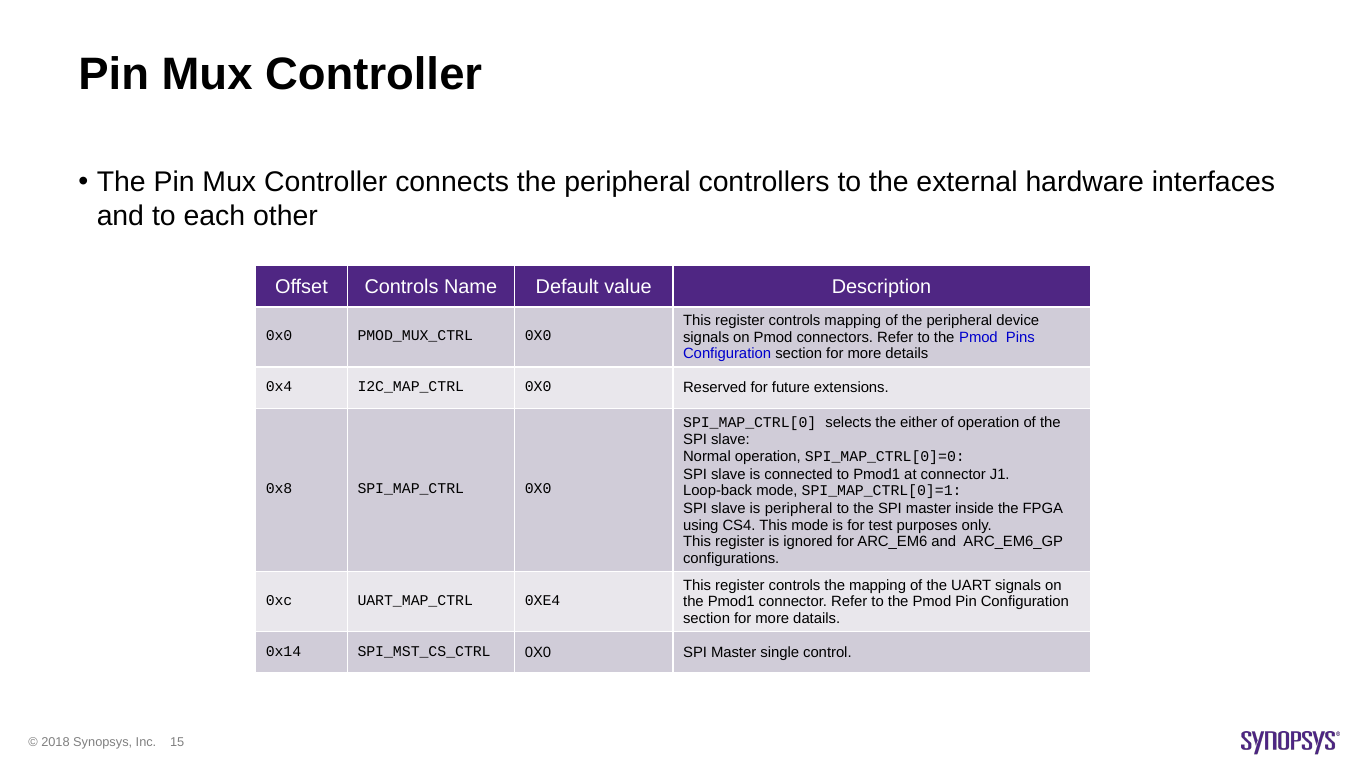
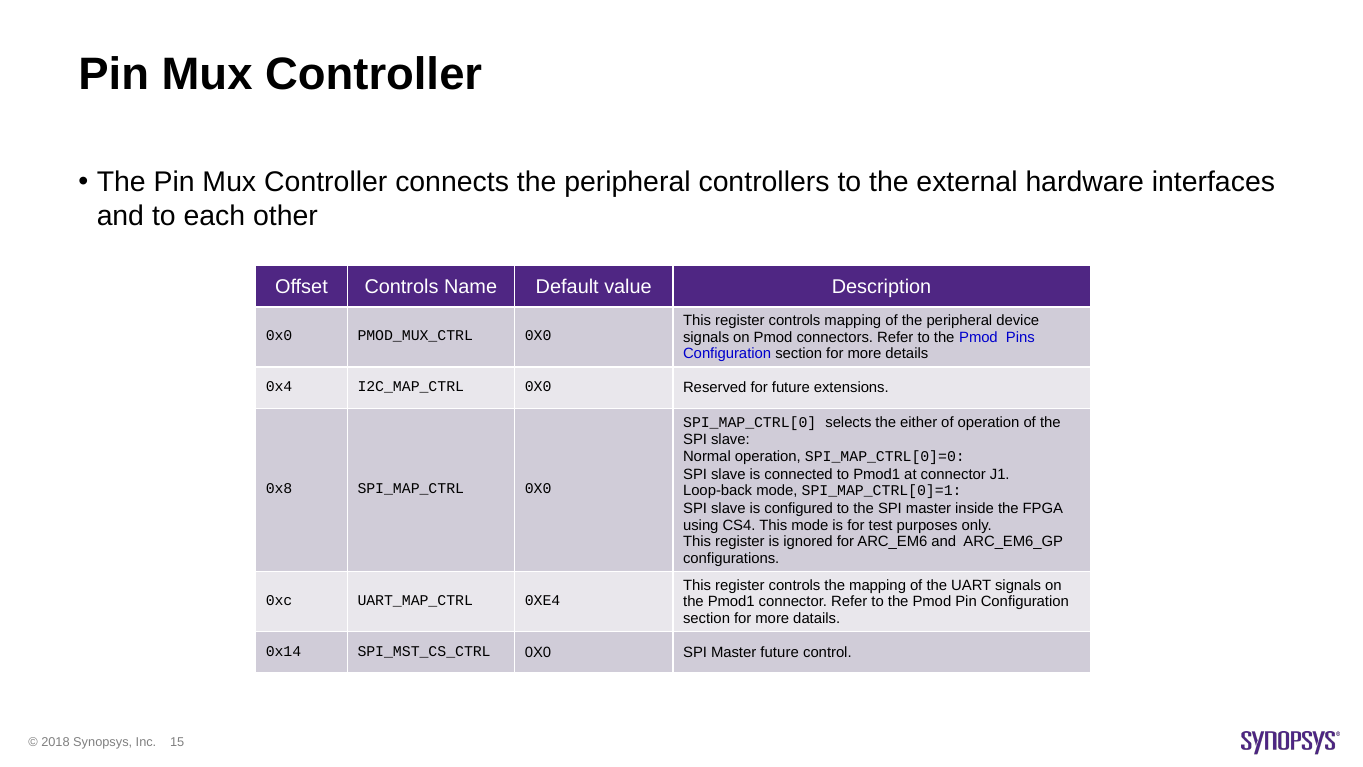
is peripheral: peripheral -> configured
Master single: single -> future
